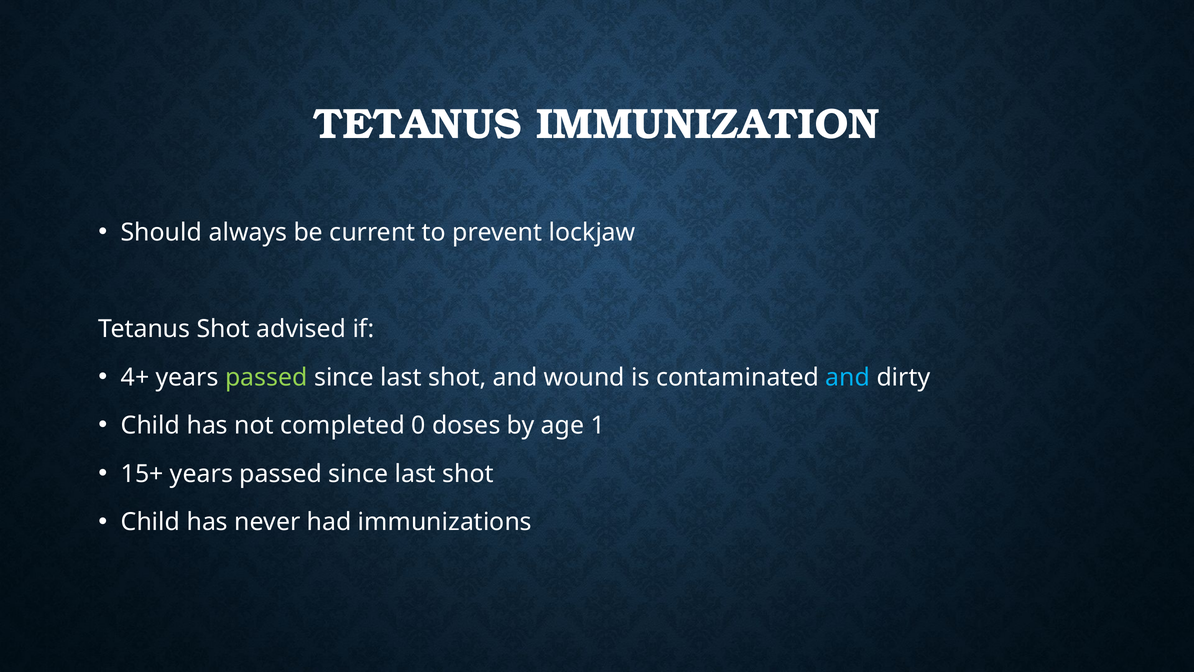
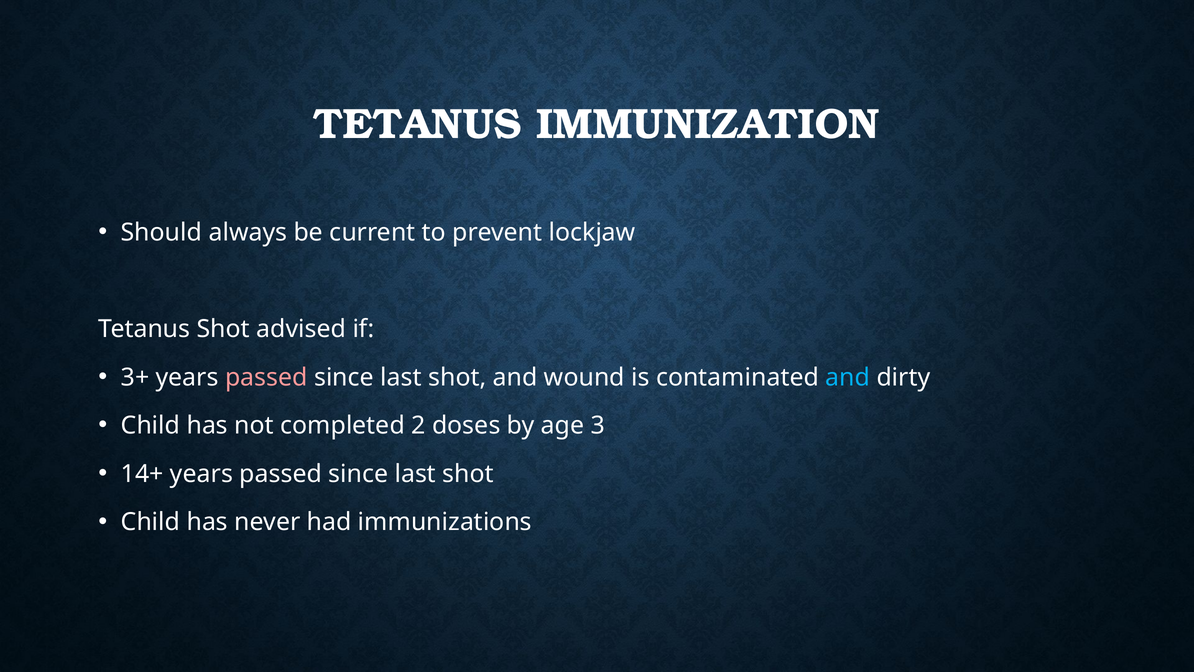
4+: 4+ -> 3+
passed at (266, 377) colour: light green -> pink
0: 0 -> 2
1: 1 -> 3
15+: 15+ -> 14+
